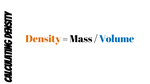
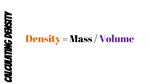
Volume colour: blue -> purple
